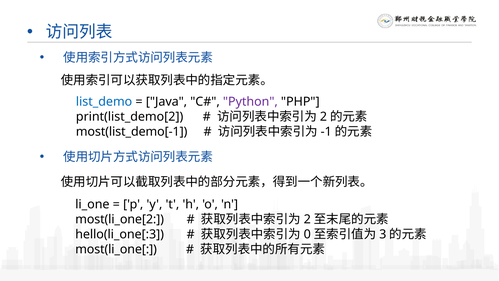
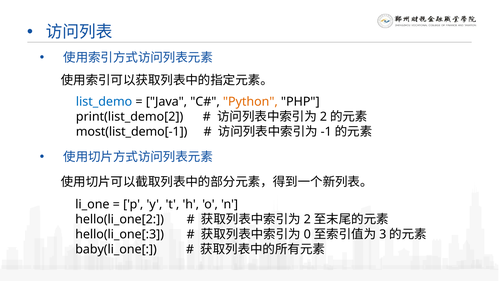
Python colour: purple -> orange
most(li_one[2: most(li_one[2 -> hello(li_one[2
most(li_one[: most(li_one[ -> baby(li_one[
